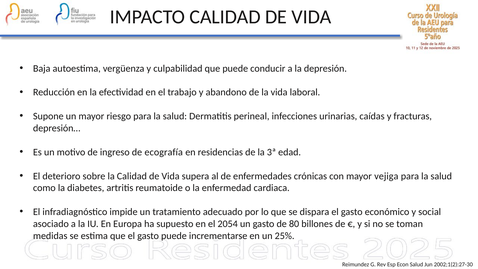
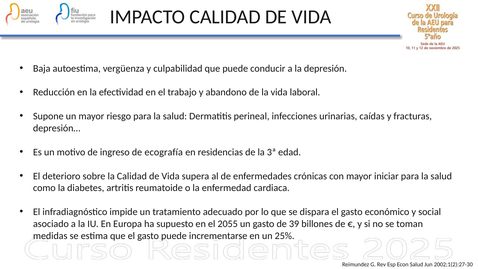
vejiga: vejiga -> iniciar
2054: 2054 -> 2055
80: 80 -> 39
